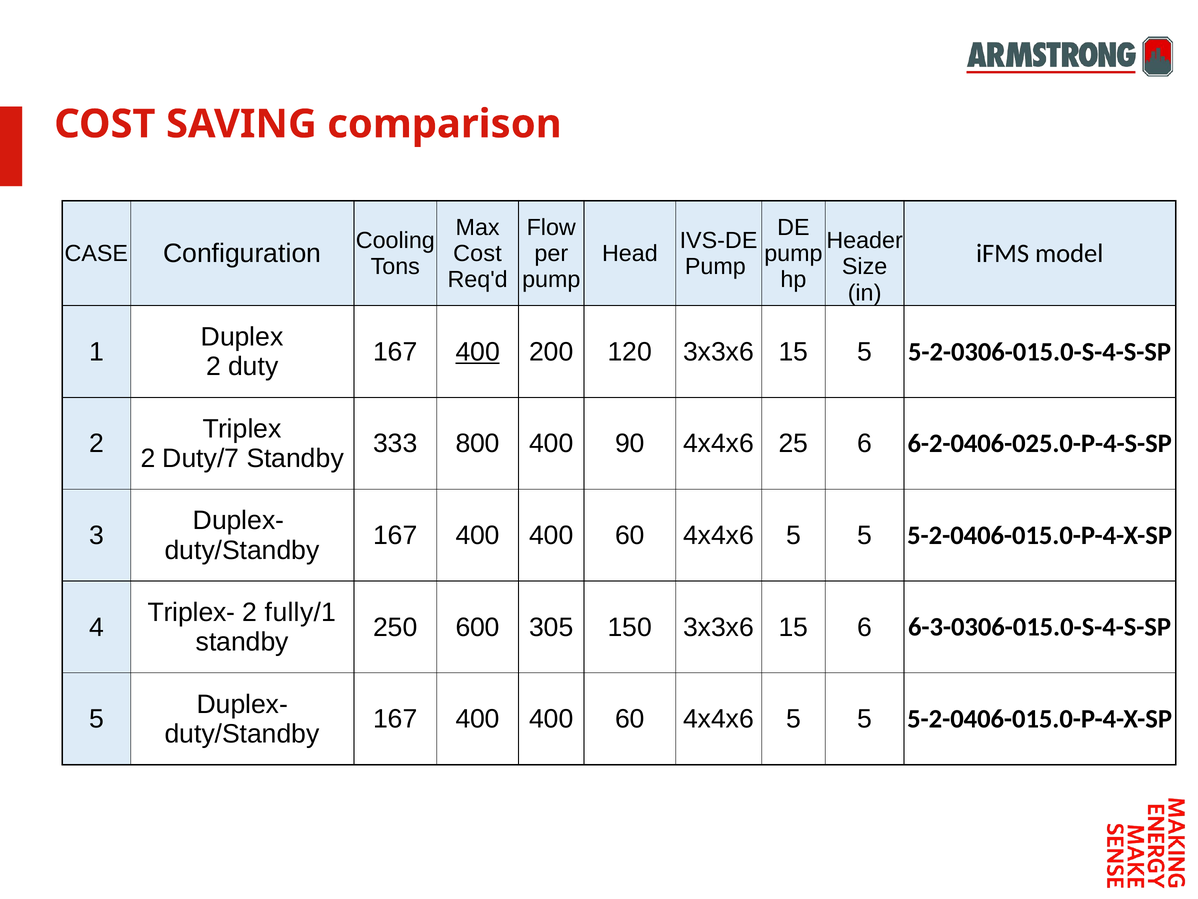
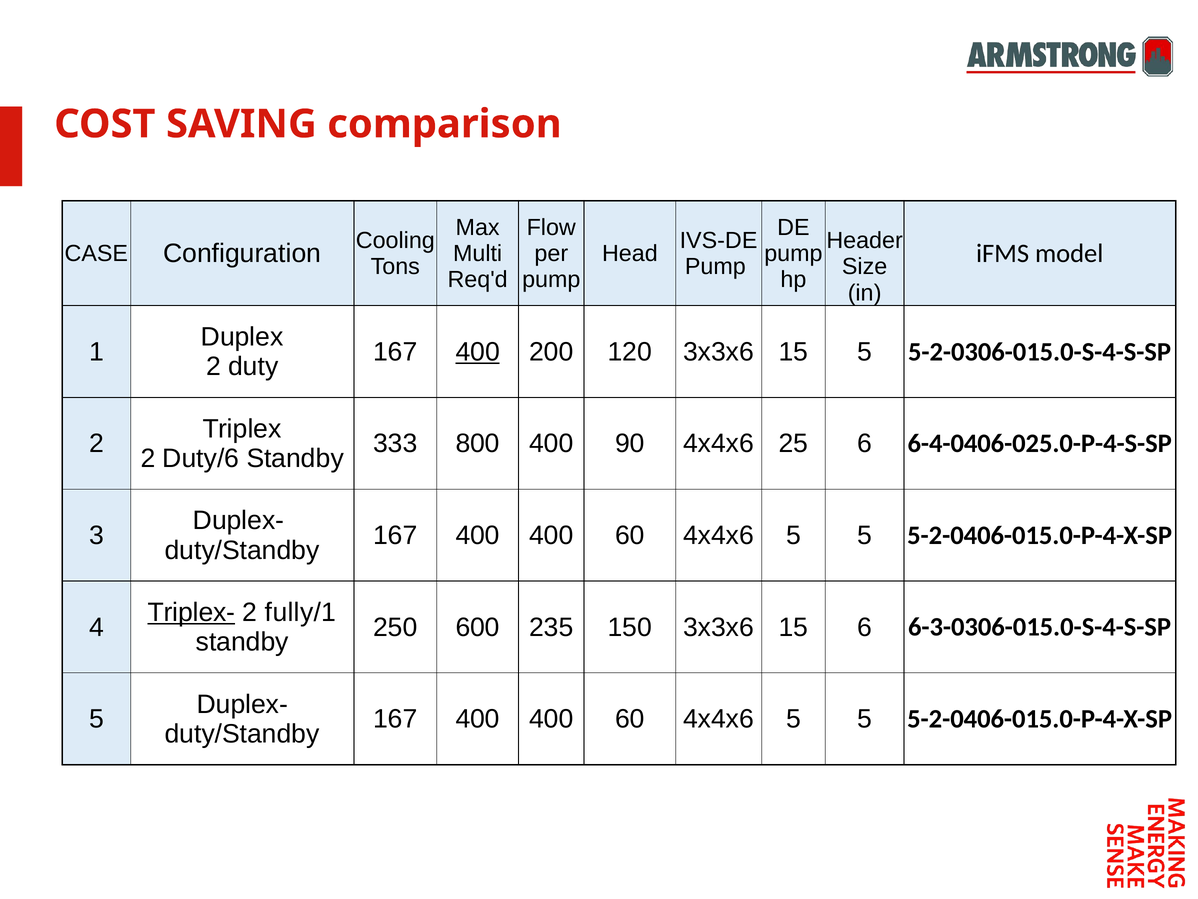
Cost at (477, 253): Cost -> Multi
6-2-0406-025.0-P-4-S-SP: 6-2-0406-025.0-P-4-S-SP -> 6-4-0406-025.0-P-4-S-SP
Duty/7: Duty/7 -> Duty/6
Triplex- underline: none -> present
305: 305 -> 235
